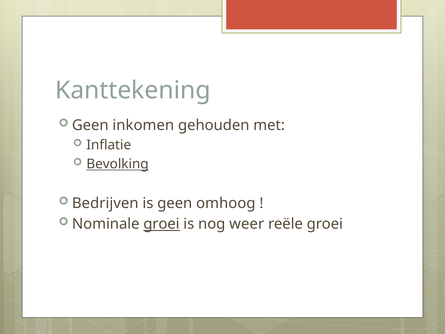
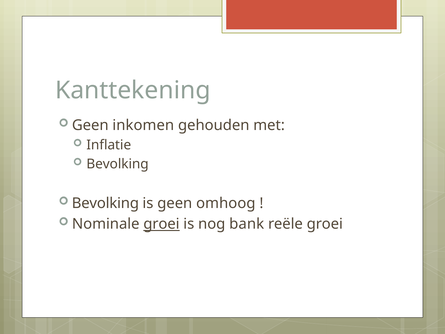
Bevolking at (118, 164) underline: present -> none
Bedrijven at (105, 203): Bedrijven -> Bevolking
weer: weer -> bank
